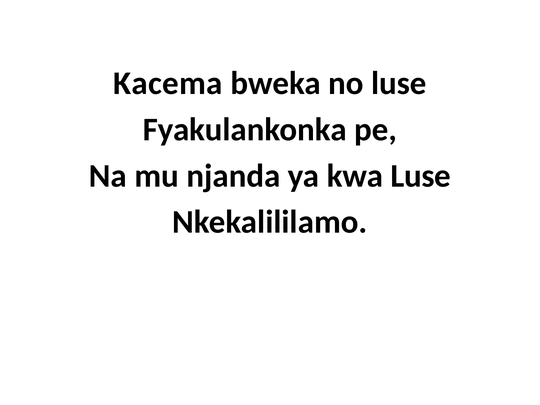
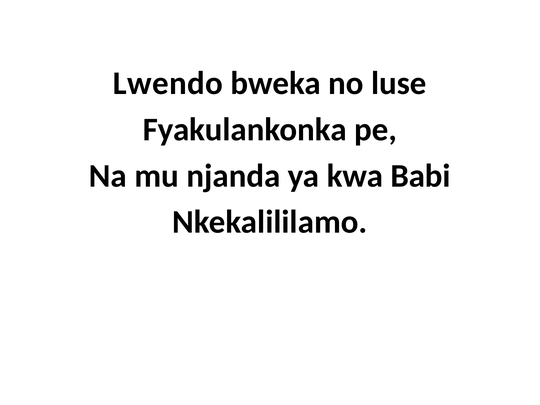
Kacema: Kacema -> Lwendo
kwa Luse: Luse -> Babi
